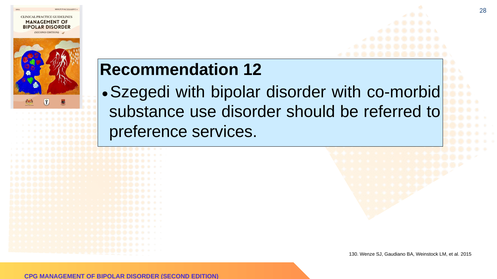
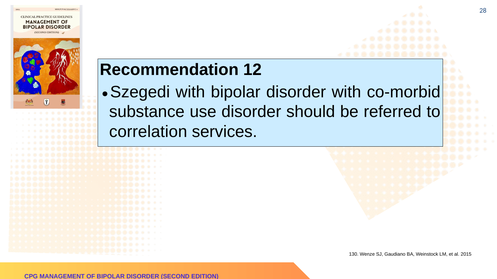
preference: preference -> correlation
